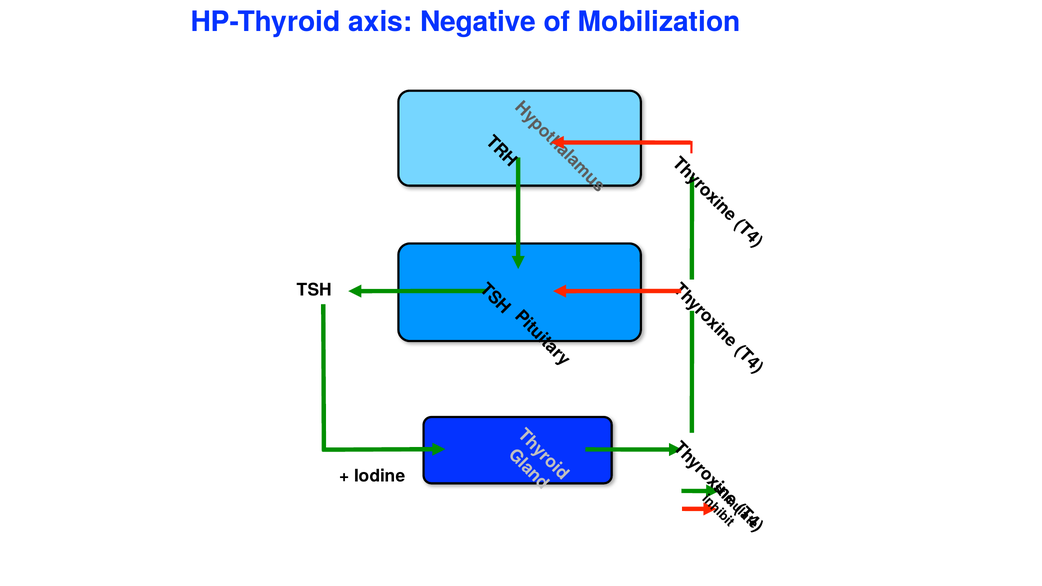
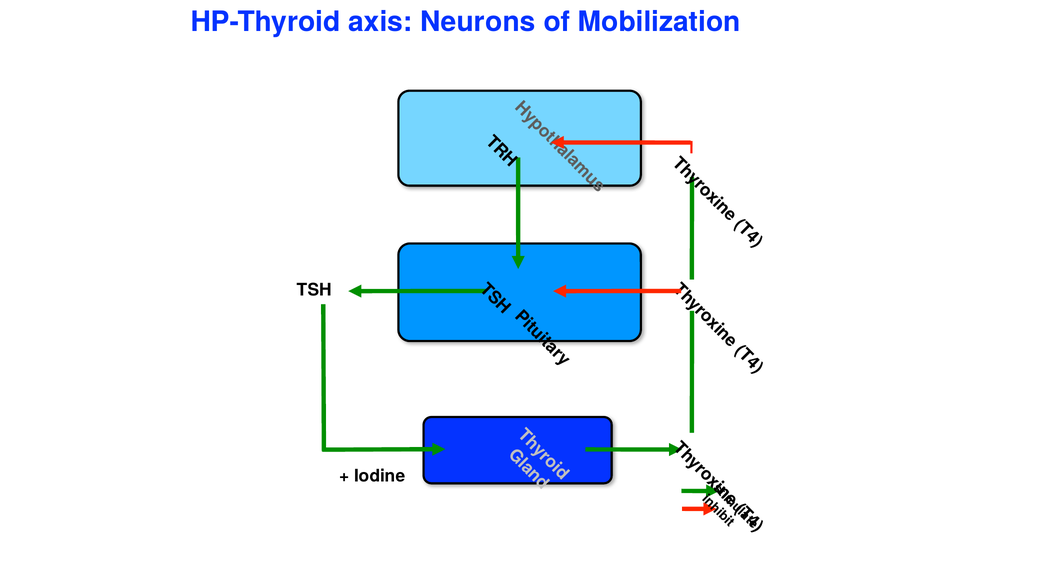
Negative: Negative -> Neurons
